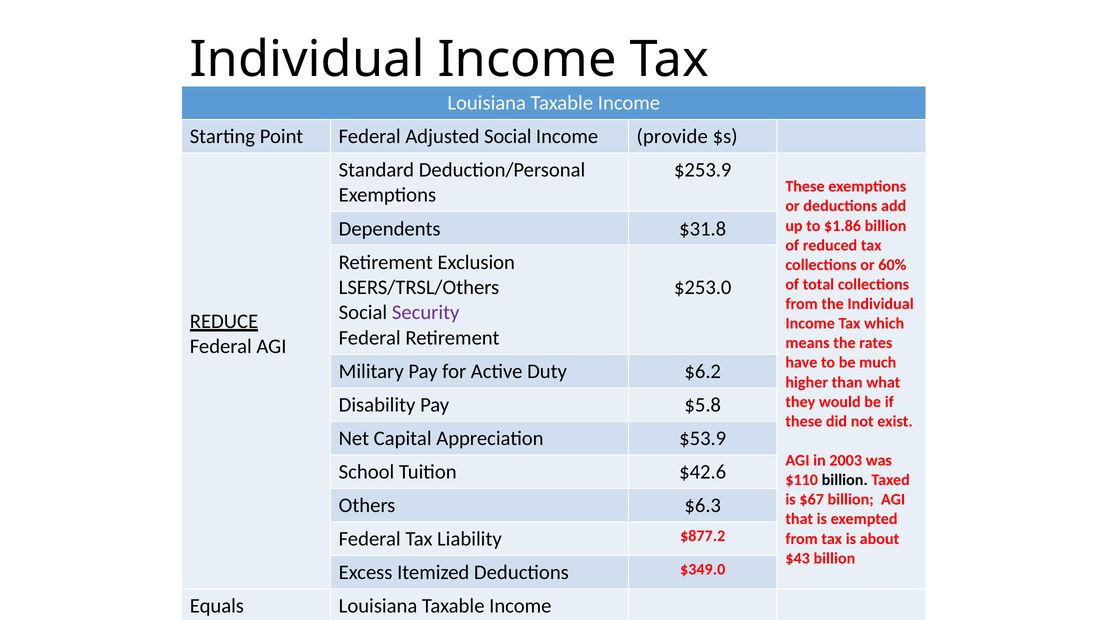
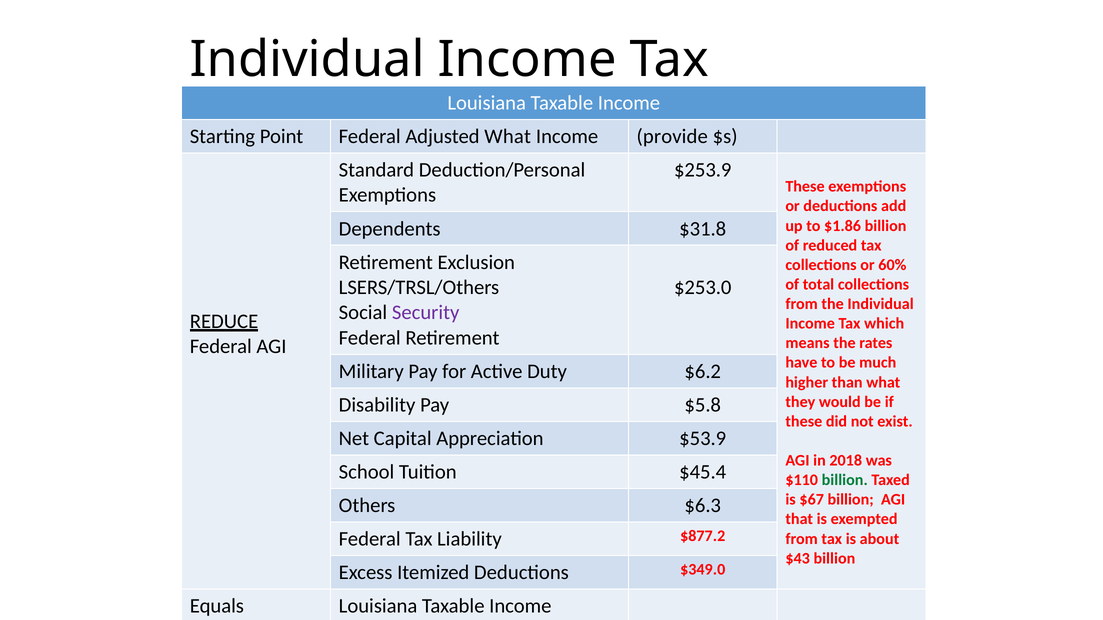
Adjusted Social: Social -> What
2003: 2003 -> 2018
$42.6: $42.6 -> $45.4
billion at (845, 480) colour: black -> green
